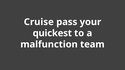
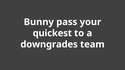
Cruise: Cruise -> Bunny
malfunction: malfunction -> downgrades
